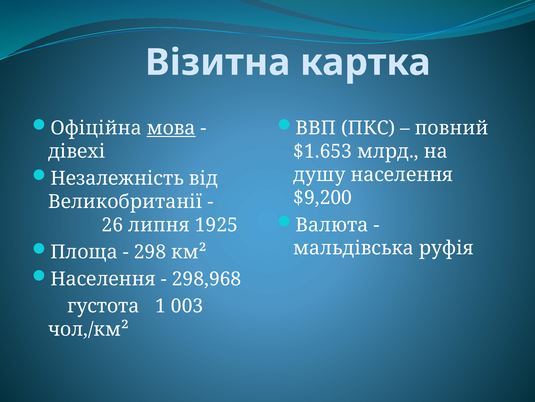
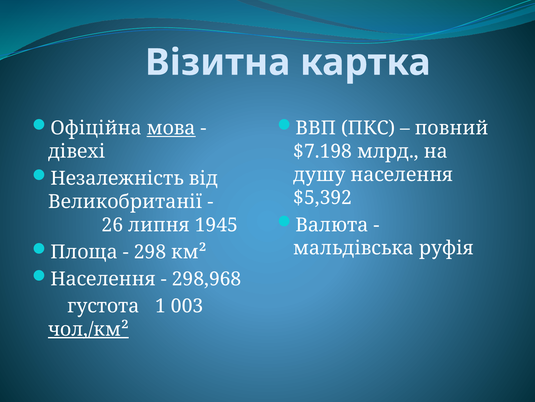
$1.653: $1.653 -> $7.198
$9,200: $9,200 -> $5,392
1925: 1925 -> 1945
чол,/км² underline: none -> present
